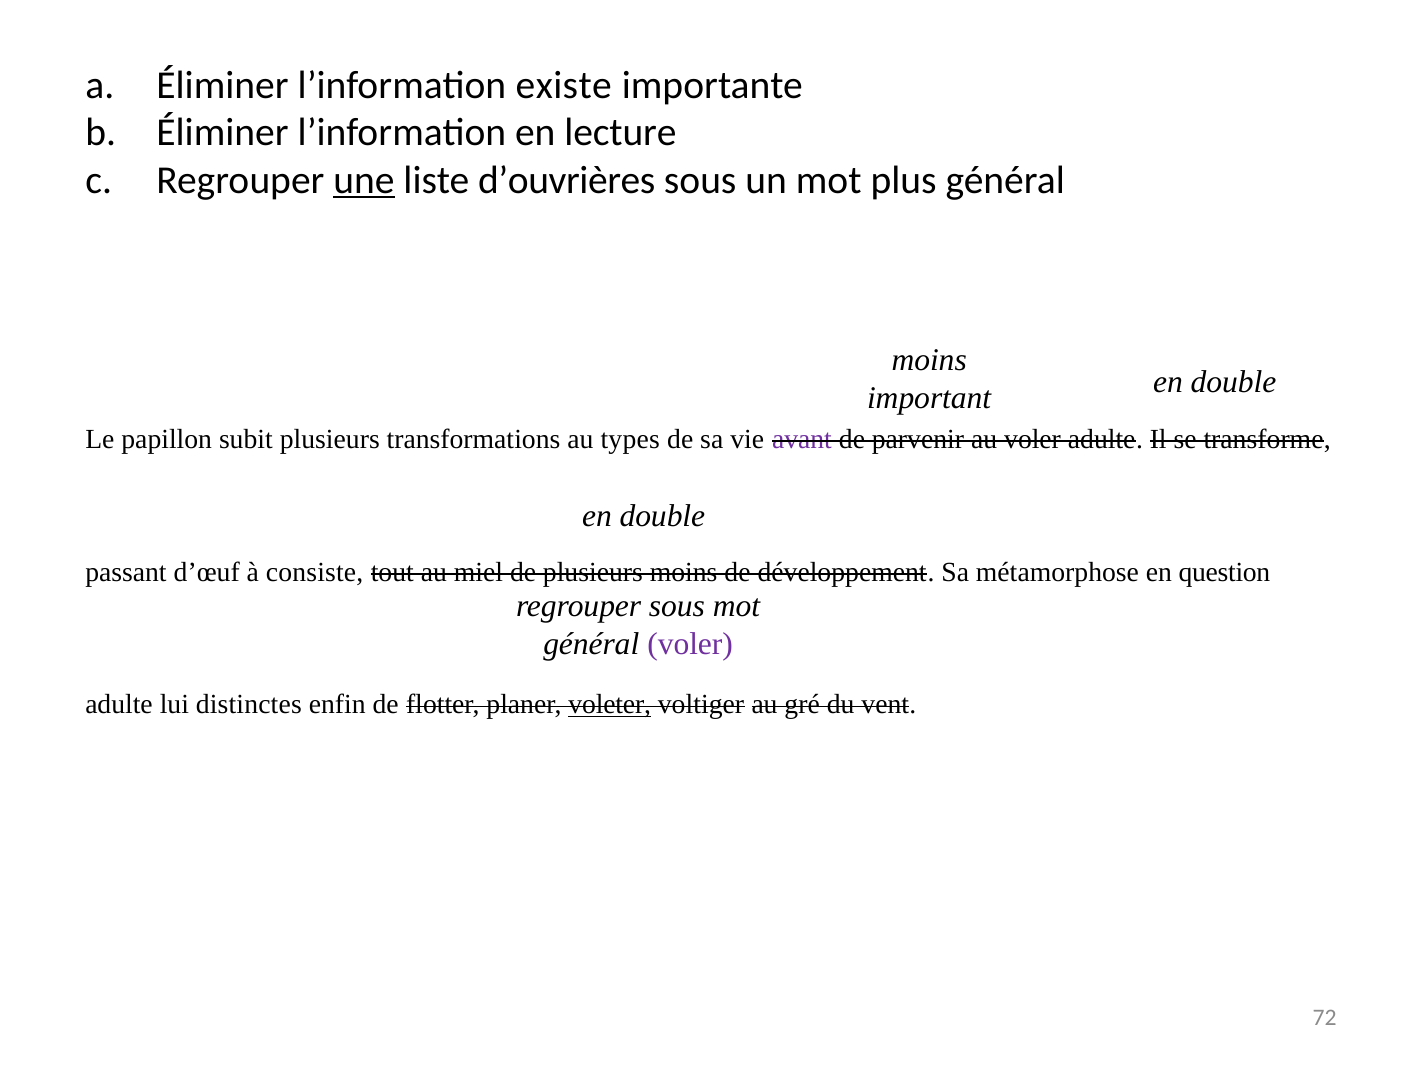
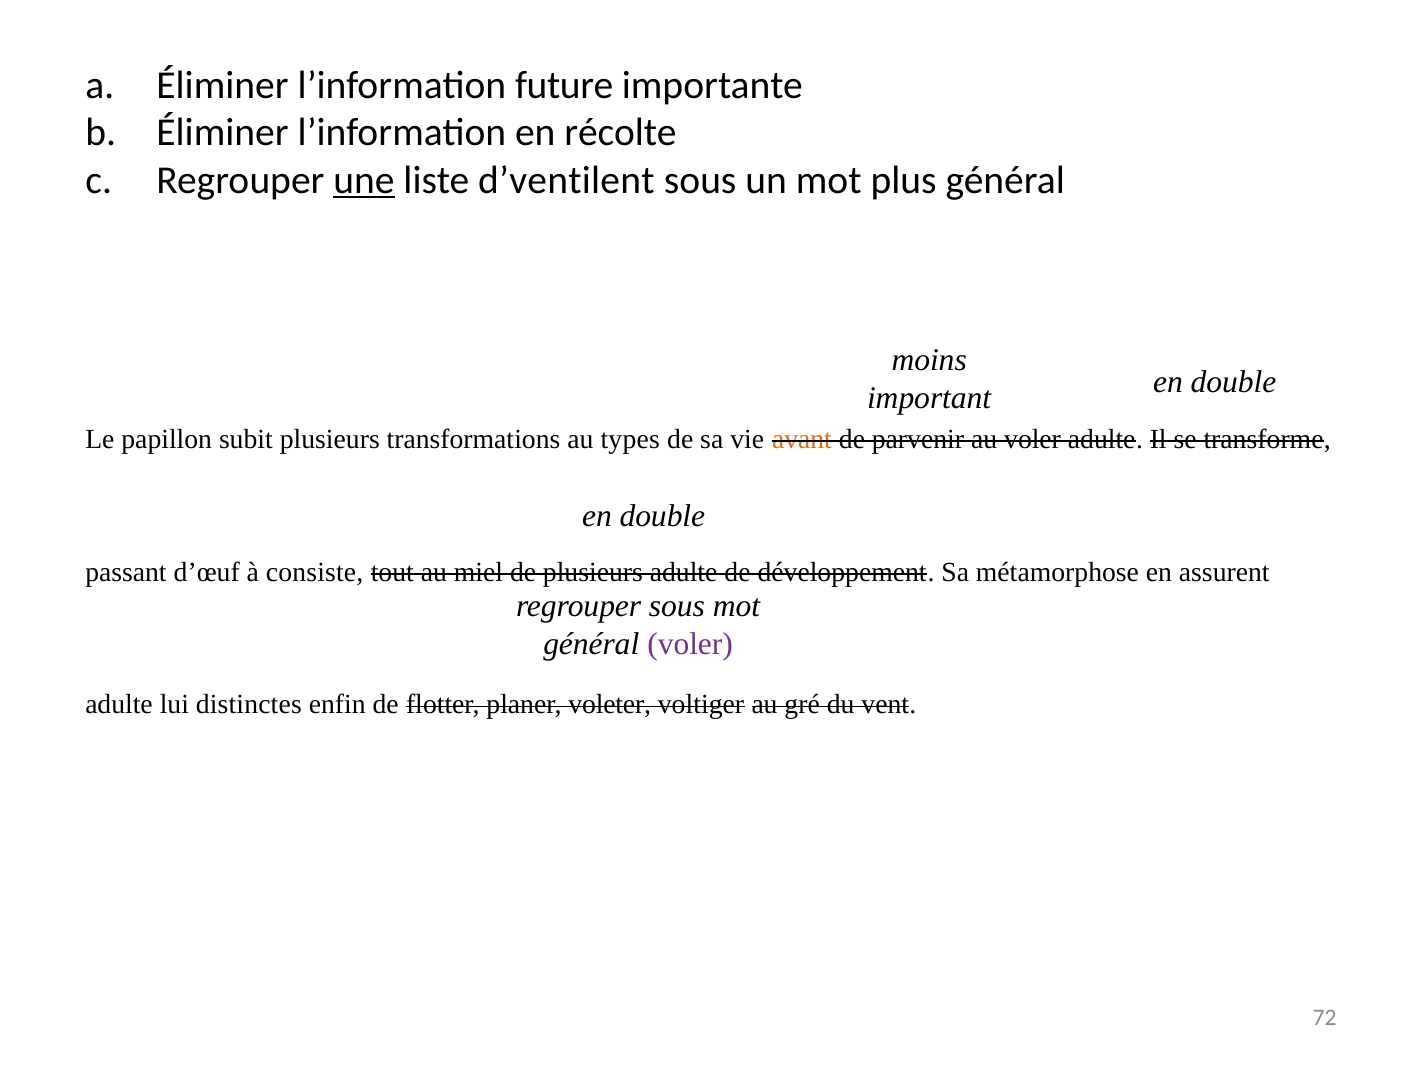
existe: existe -> future
lecture: lecture -> récolte
d’ouvrières: d’ouvrières -> d’ventilent
avant colour: purple -> orange
plusieurs moins: moins -> adulte
question: question -> assurent
voleter underline: present -> none
